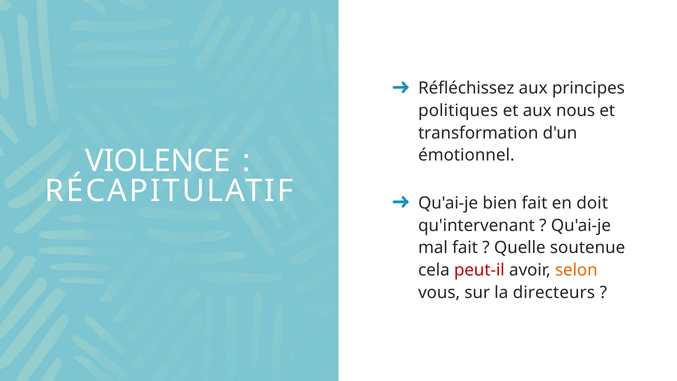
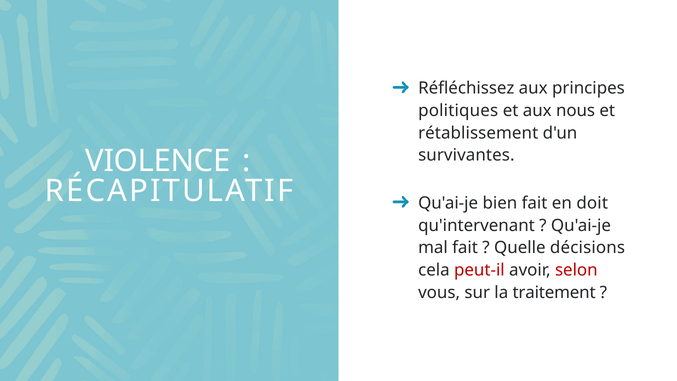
transformation: transformation -> rétablissement
émotionnel: émotionnel -> survivantes
soutenue: soutenue -> décisions
selon colour: orange -> red
directeurs: directeurs -> traitement
